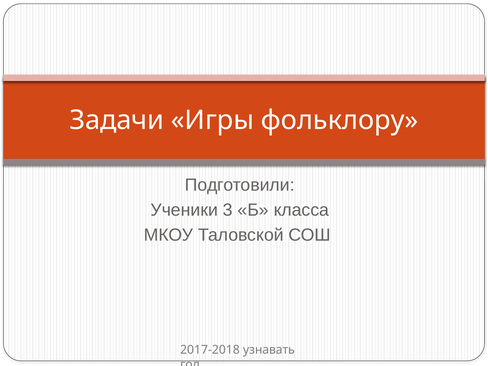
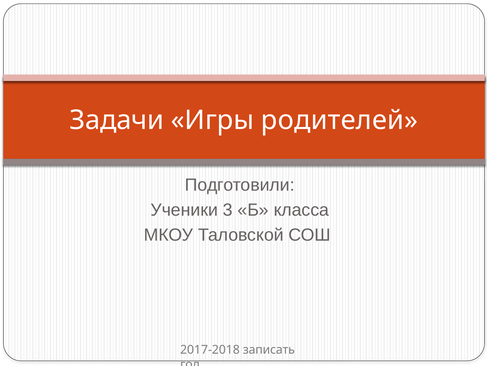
фольклору: фольклору -> родителей
узнавать: узнавать -> записать
